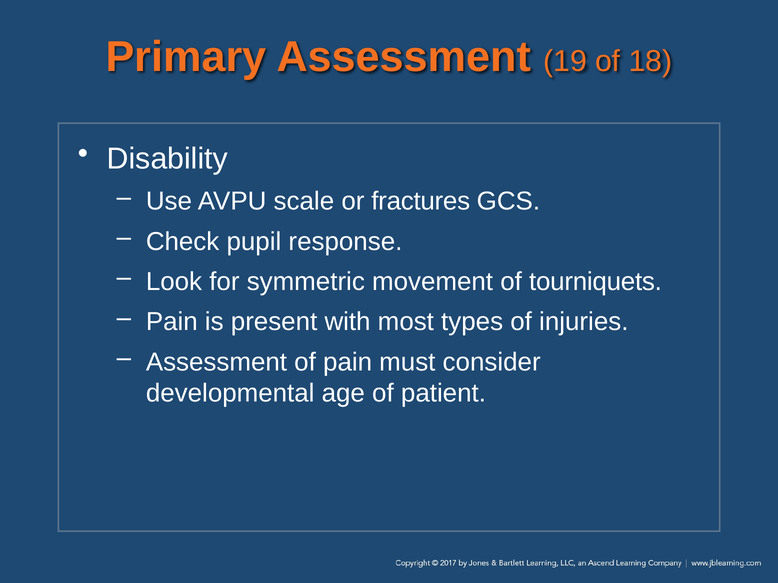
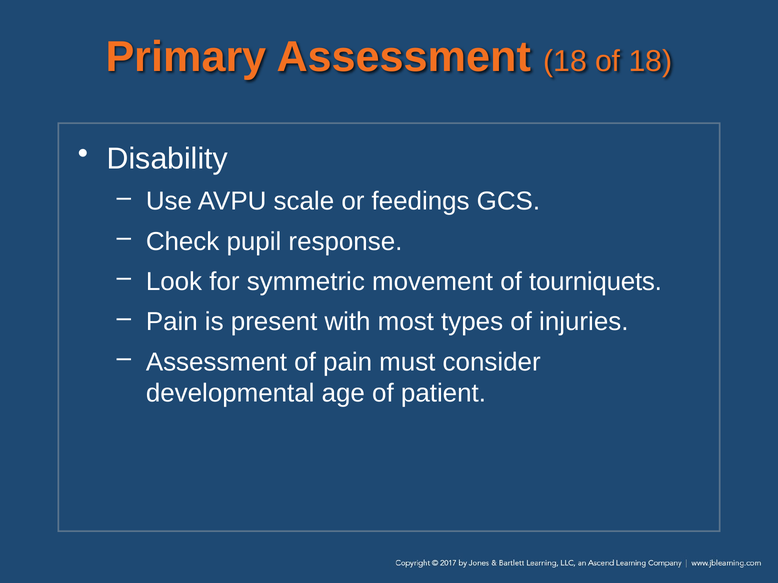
Assessment 19: 19 -> 18
fractures: fractures -> feedings
